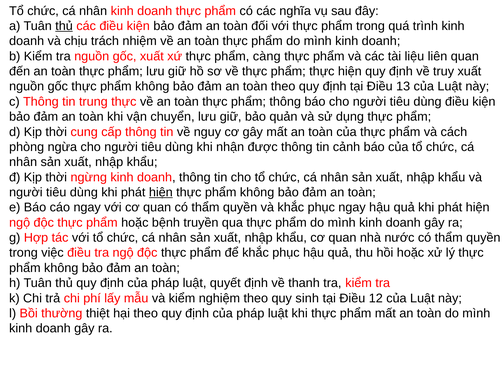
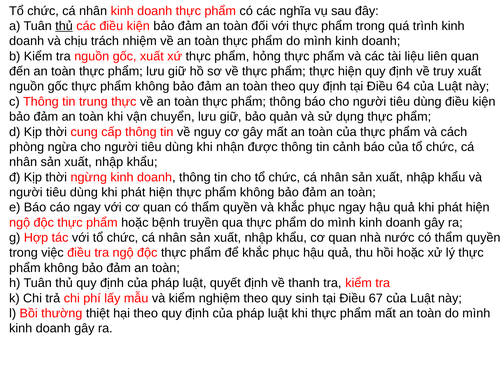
càng: càng -> hỏng
13: 13 -> 64
hiện at (161, 192) underline: present -> none
12: 12 -> 67
